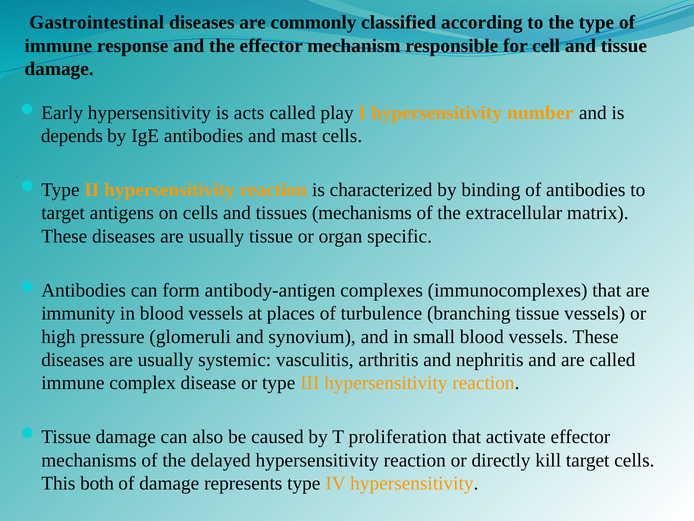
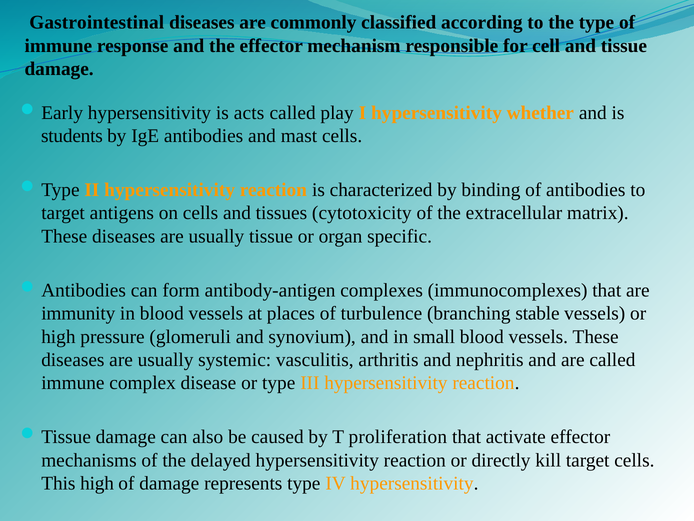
number: number -> whether
depends: depends -> students
tissues mechanisms: mechanisms -> cytotoxicity
branching tissue: tissue -> stable
This both: both -> high
